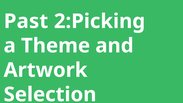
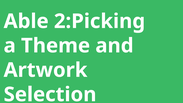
Past: Past -> Able
